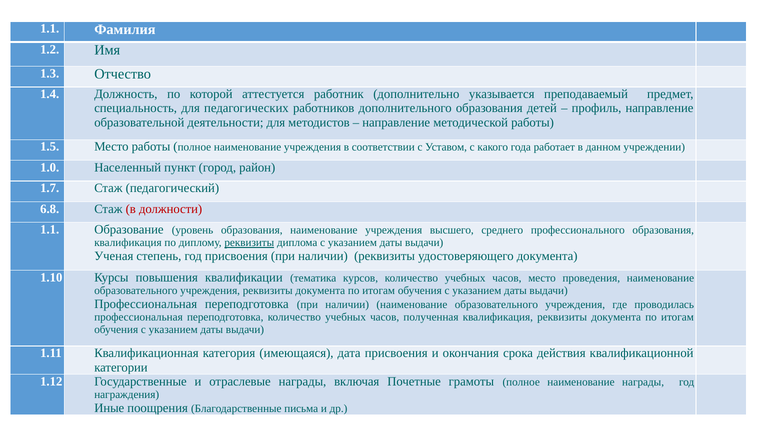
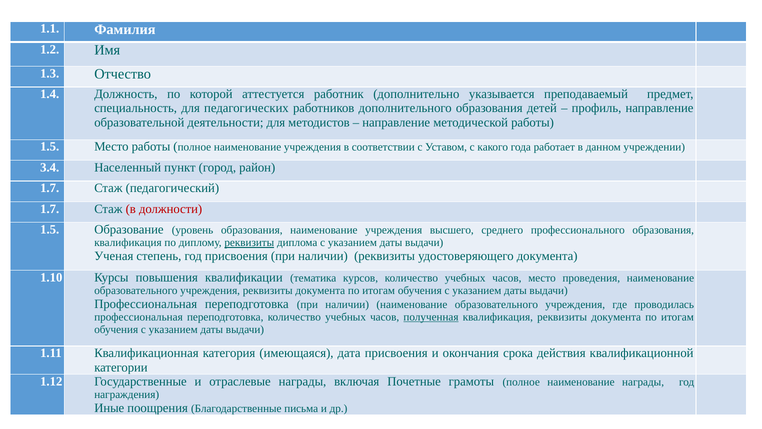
1.0: 1.0 -> 3.4
6.8 at (50, 209): 6.8 -> 1.7
1.1 at (50, 229): 1.1 -> 1.5
полученная underline: none -> present
